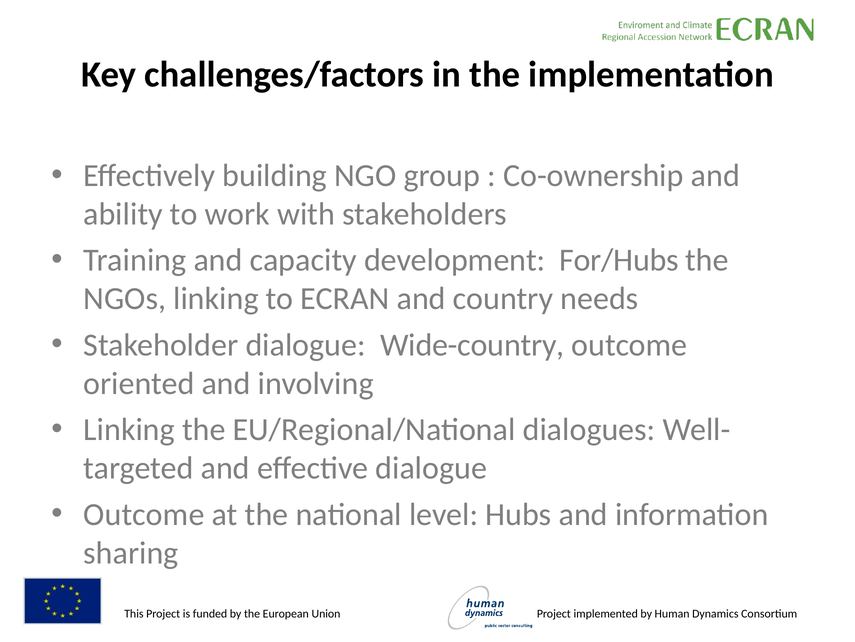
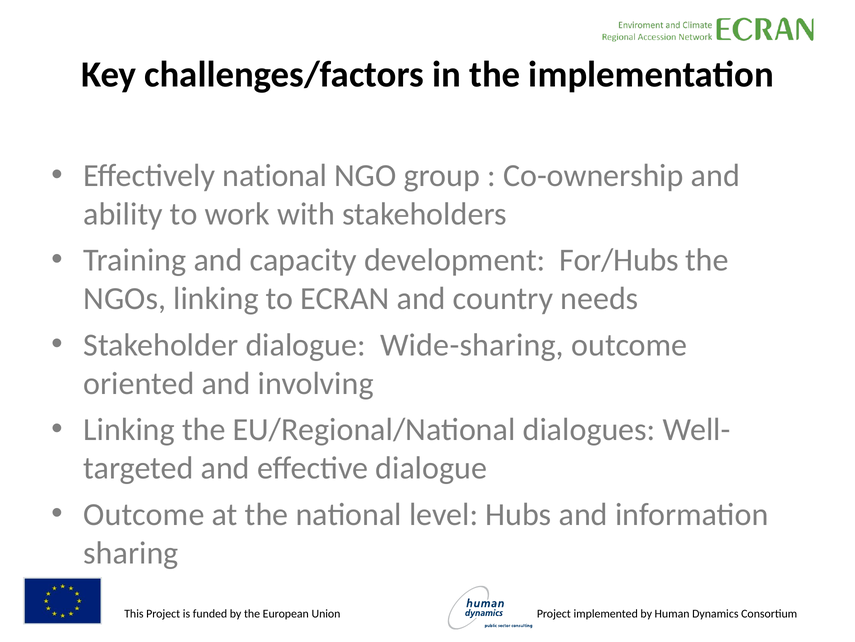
Effectively building: building -> national
Wide-country: Wide-country -> Wide-sharing
